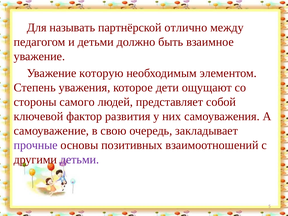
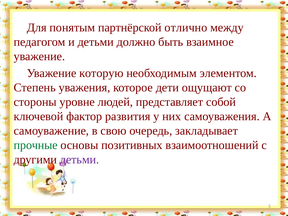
называть: называть -> понятым
самого: самого -> уровне
прочные colour: purple -> green
